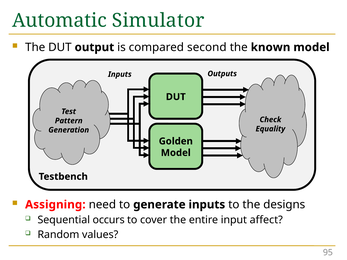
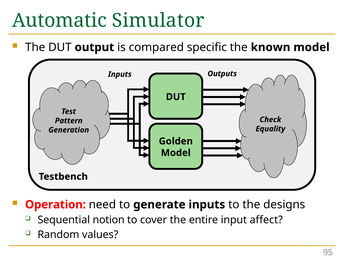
second: second -> specific
Assigning: Assigning -> Operation
occurs: occurs -> notion
